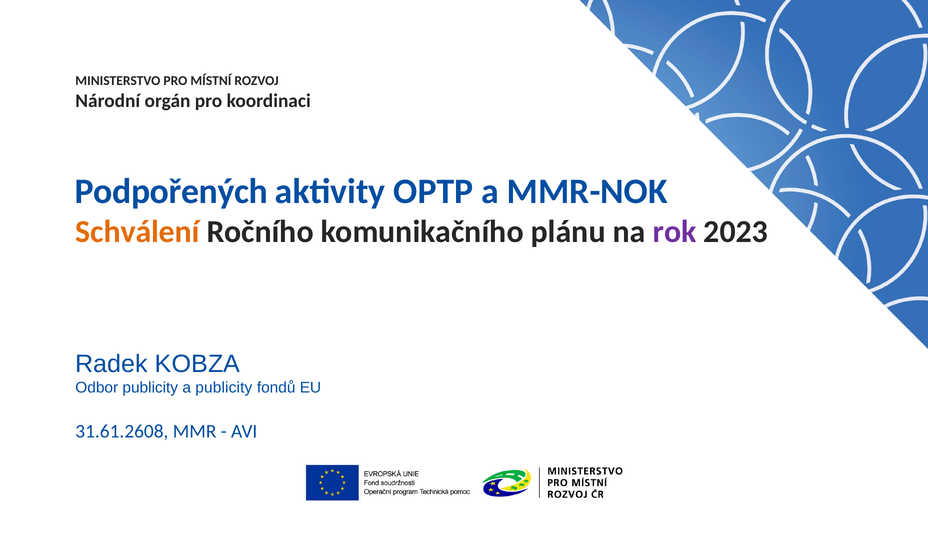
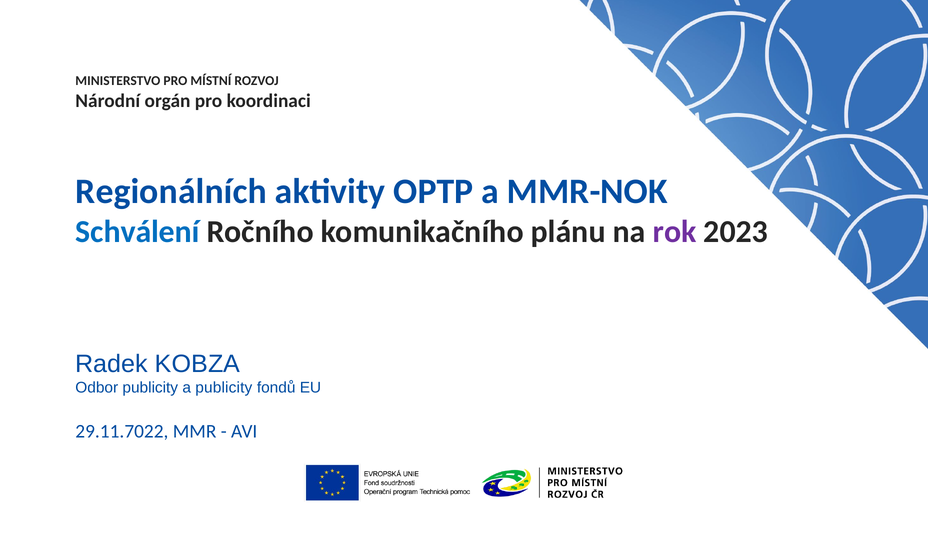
Podpořených: Podpořených -> Regionálních
Schválení colour: orange -> blue
31.61.2608: 31.61.2608 -> 29.11.7022
